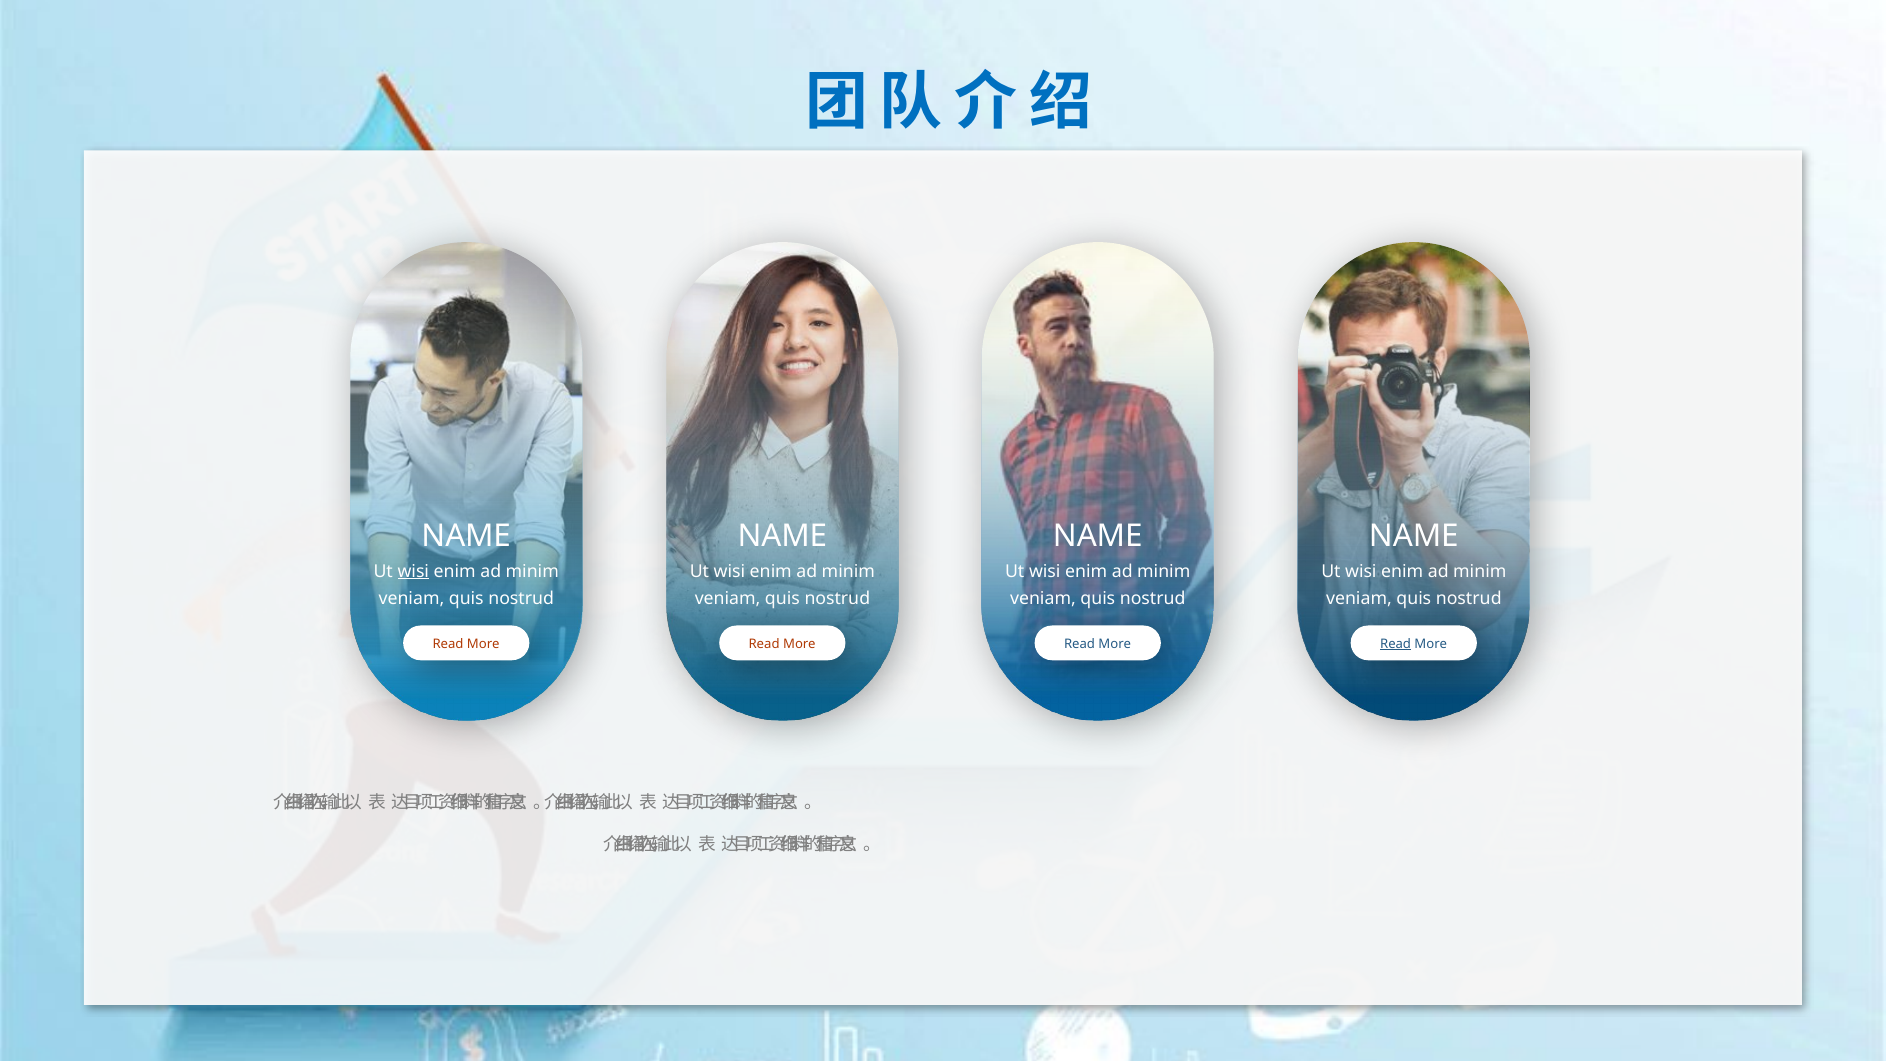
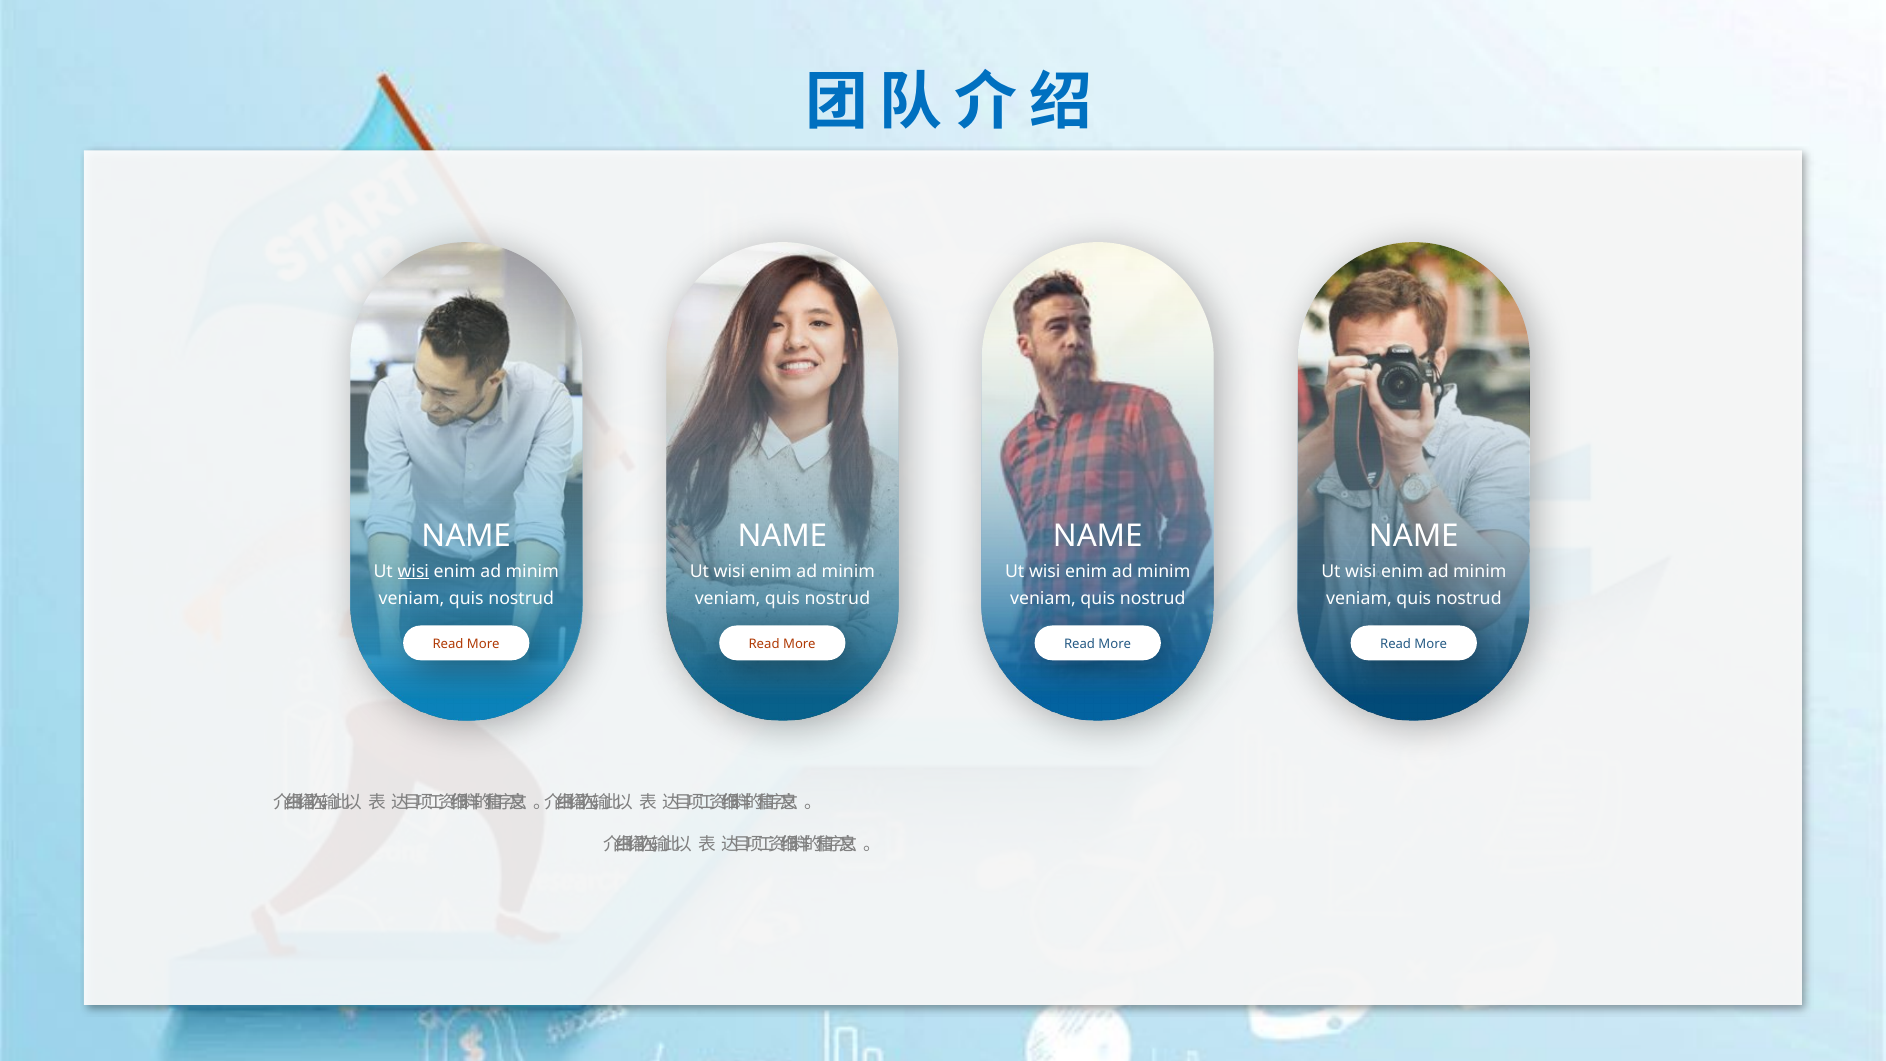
Read at (1396, 644) underline: present -> none
